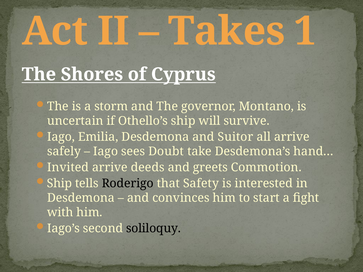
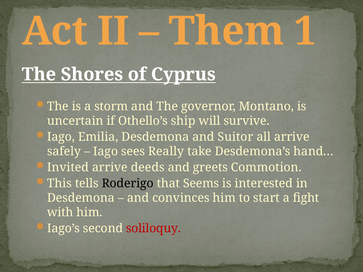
Takes: Takes -> Them
Doubt: Doubt -> Really
Ship at (60, 184): Ship -> This
Safety: Safety -> Seems
soliloquy colour: black -> red
